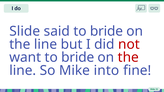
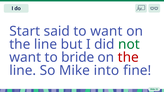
Slide at (25, 31): Slide -> Start
said to bride: bride -> want
not colour: red -> green
